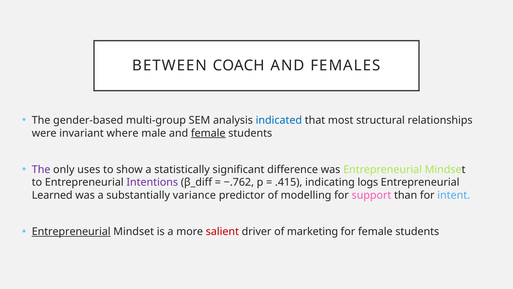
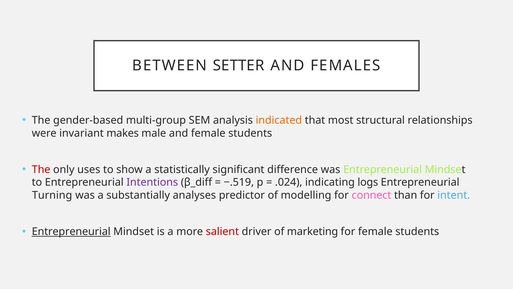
COACH: COACH -> SETTER
indicated colour: blue -> orange
where: where -> makes
female at (208, 133) underline: present -> none
The at (41, 169) colour: purple -> red
−.762: −.762 -> −.519
.415: .415 -> .024
Learned: Learned -> Turning
variance: variance -> analyses
support: support -> connect
